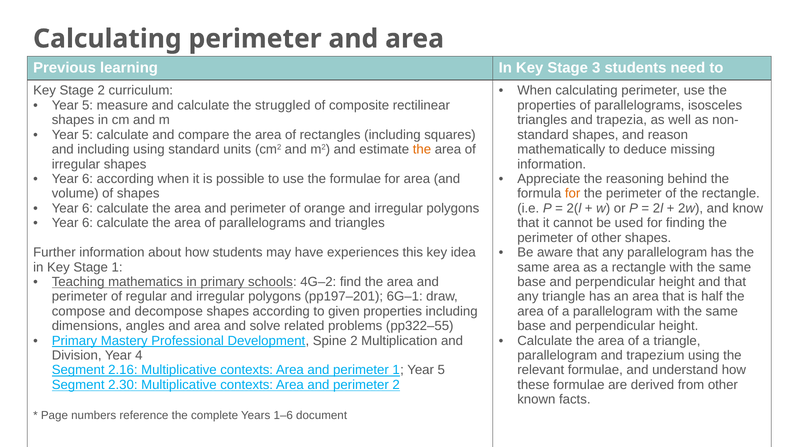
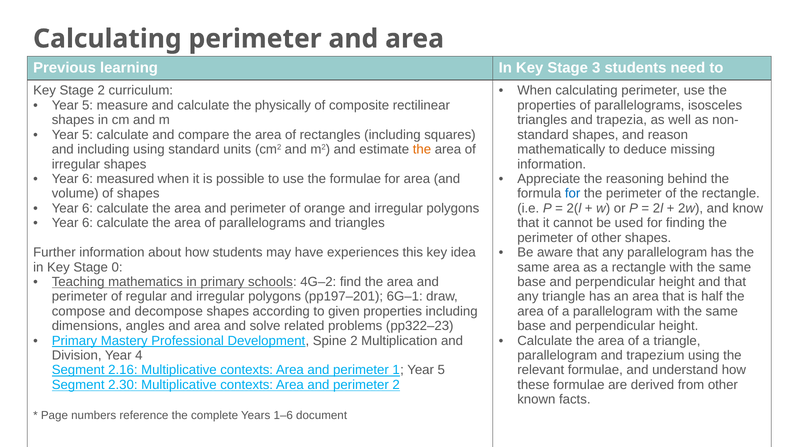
struggled: struggled -> physically
6 according: according -> measured
for at (573, 193) colour: orange -> blue
Stage 1: 1 -> 0
pp322–55: pp322–55 -> pp322–23
